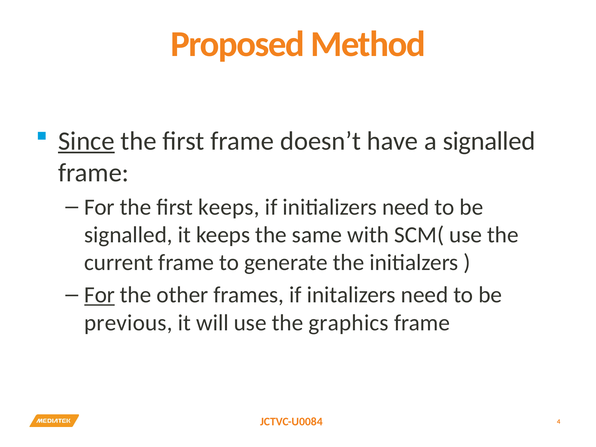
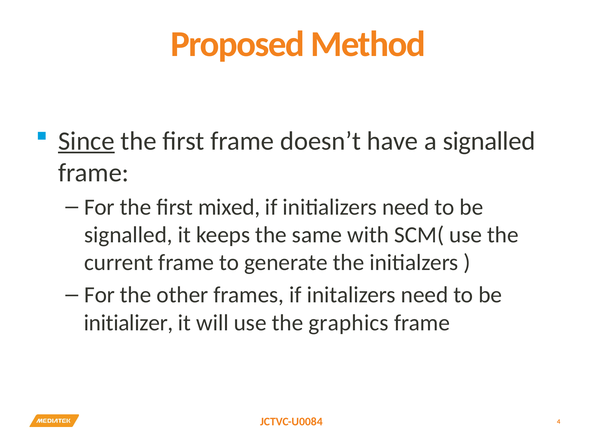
first keeps: keeps -> mixed
For at (100, 295) underline: present -> none
previous: previous -> initializer
